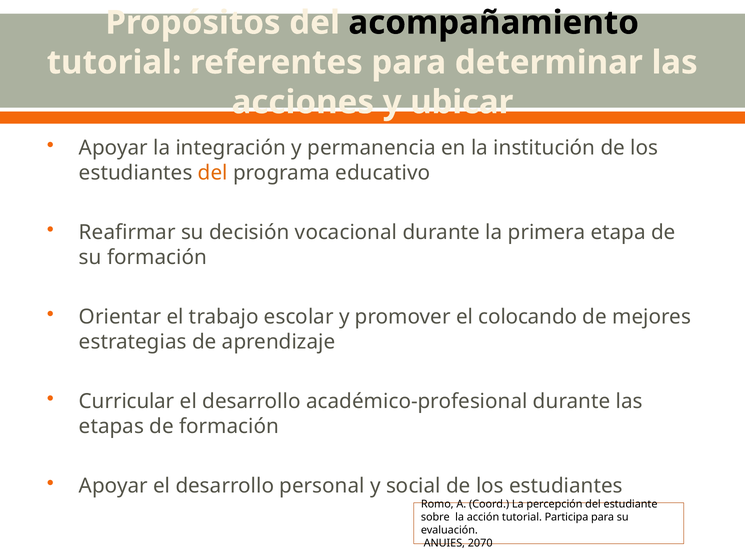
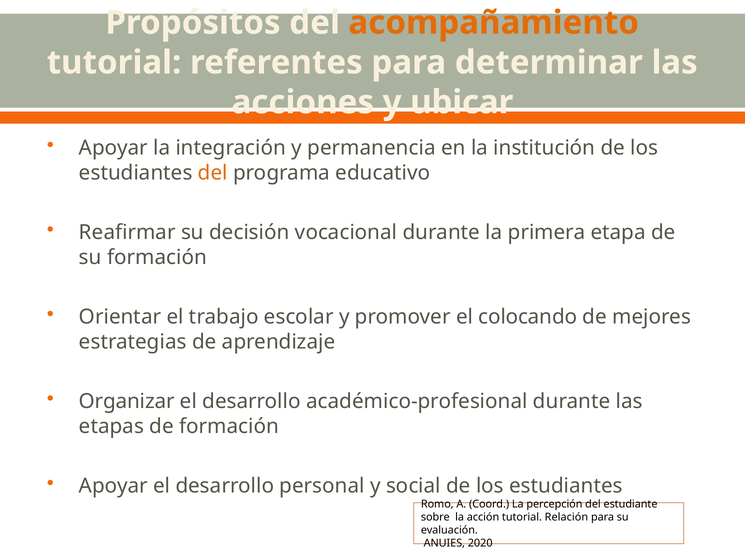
acompañamiento colour: black -> orange
Curricular: Curricular -> Organizar
Participa: Participa -> Relación
2070: 2070 -> 2020
